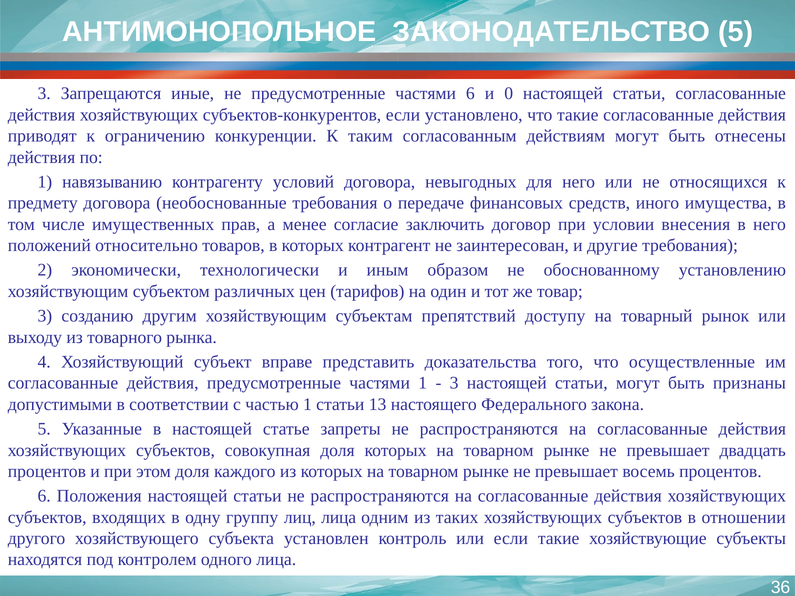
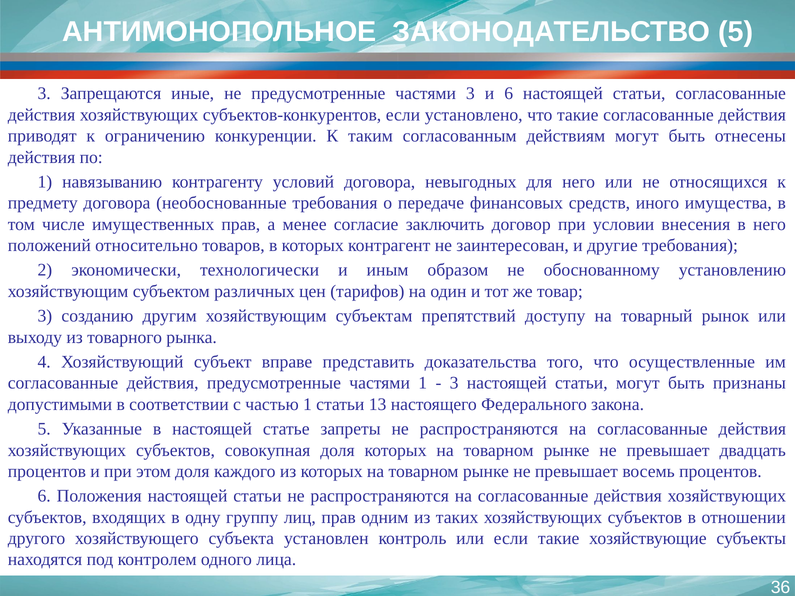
частями 6: 6 -> 3
и 0: 0 -> 6
лиц лица: лица -> прав
